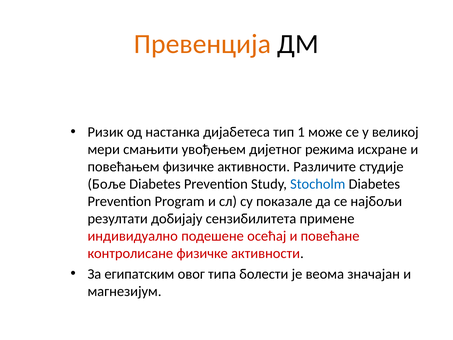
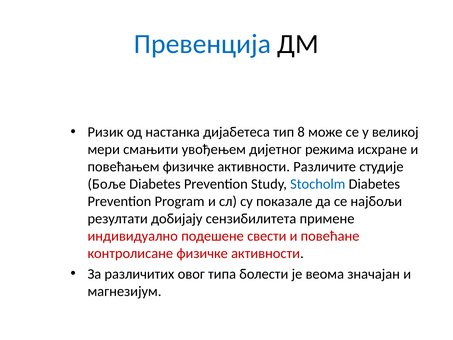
Превенција colour: orange -> blue
1: 1 -> 8
осећај: осећај -> свести
египатским: египатским -> различитих
